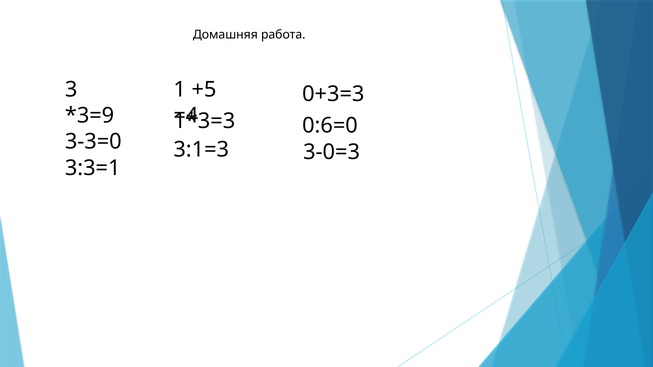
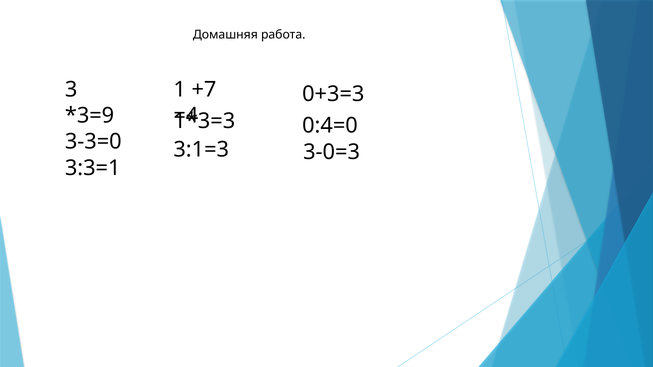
+5: +5 -> +7
0:6=0: 0:6=0 -> 0:4=0
